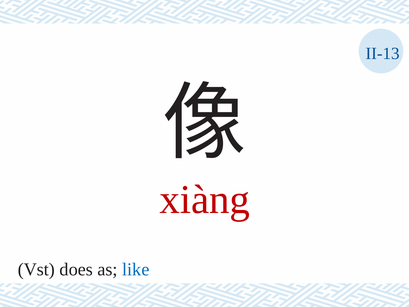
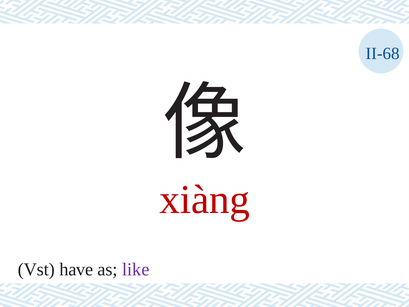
II-13: II-13 -> II-68
does: does -> have
like colour: blue -> purple
